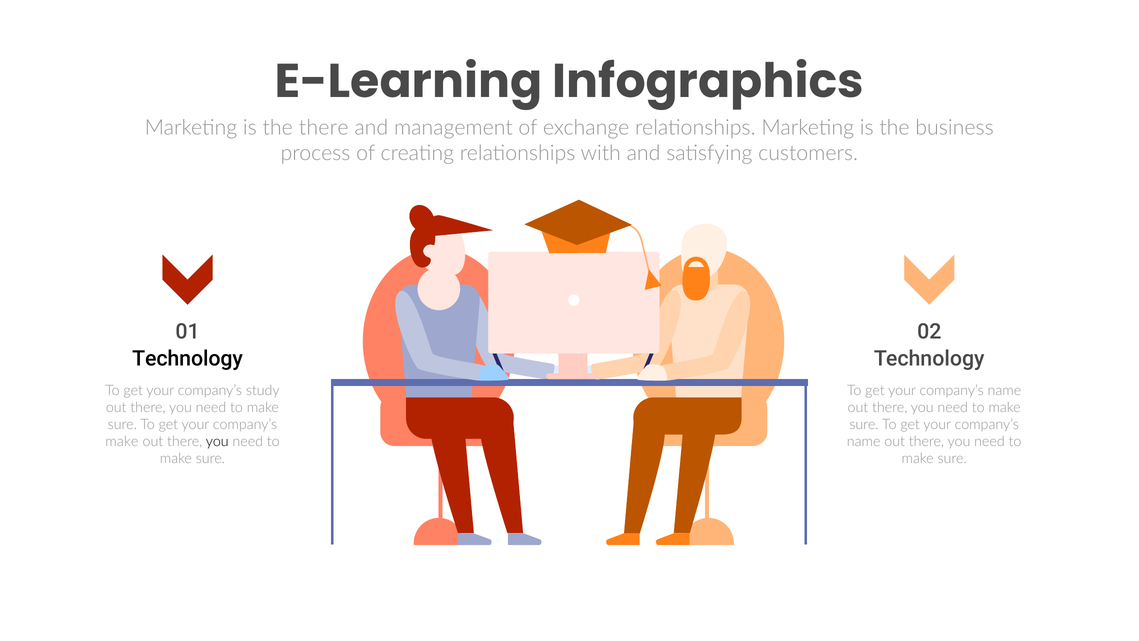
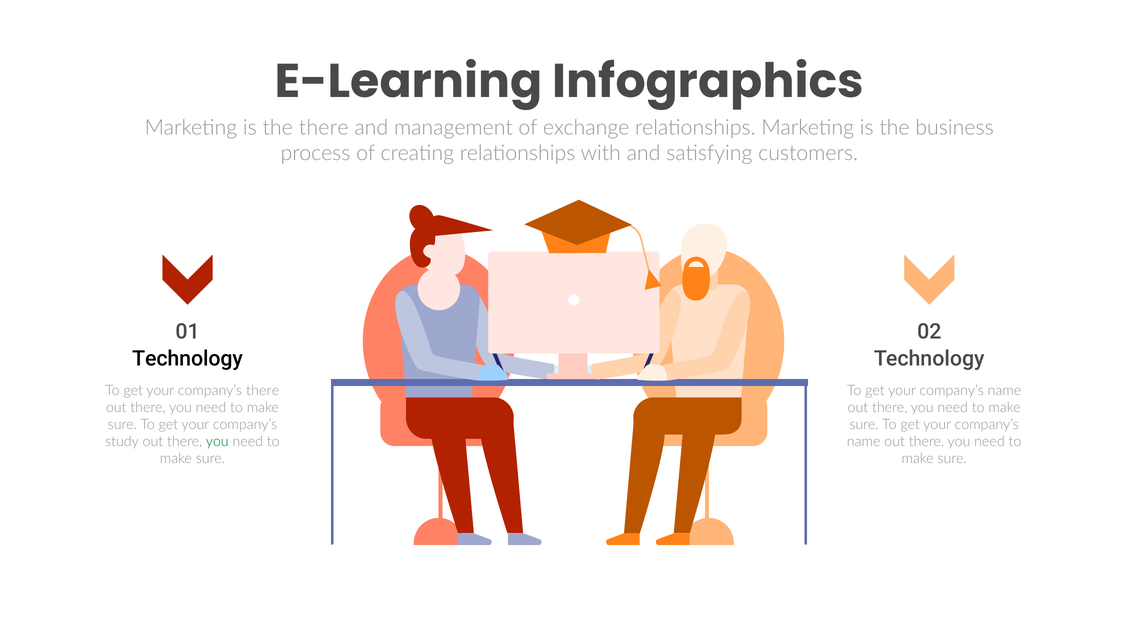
company’s study: study -> there
make at (122, 442): make -> study
you at (217, 442) colour: black -> green
